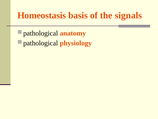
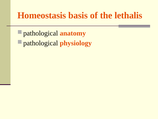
signals: signals -> lethalis
